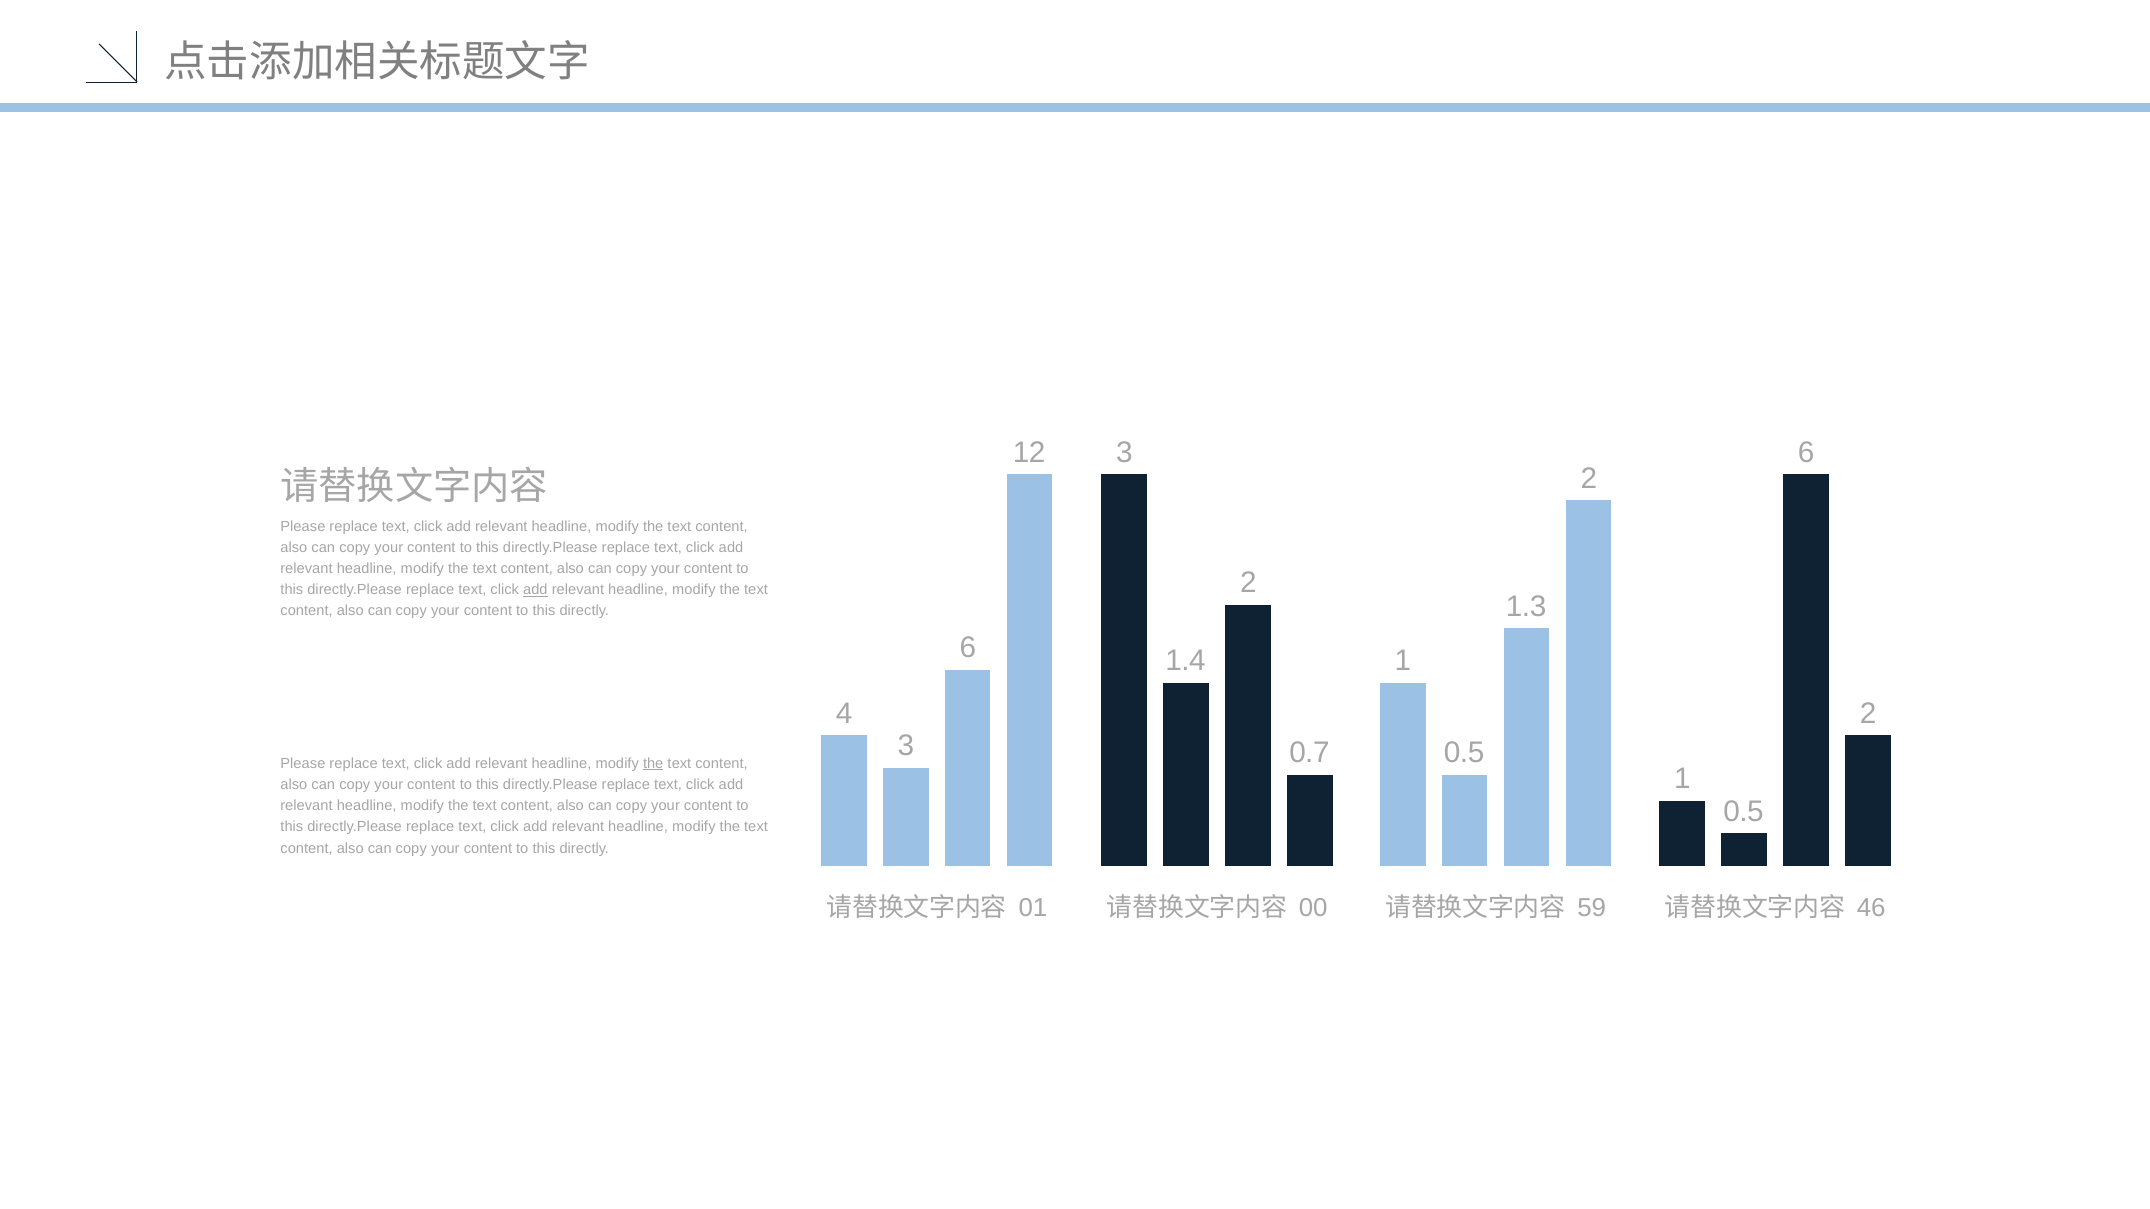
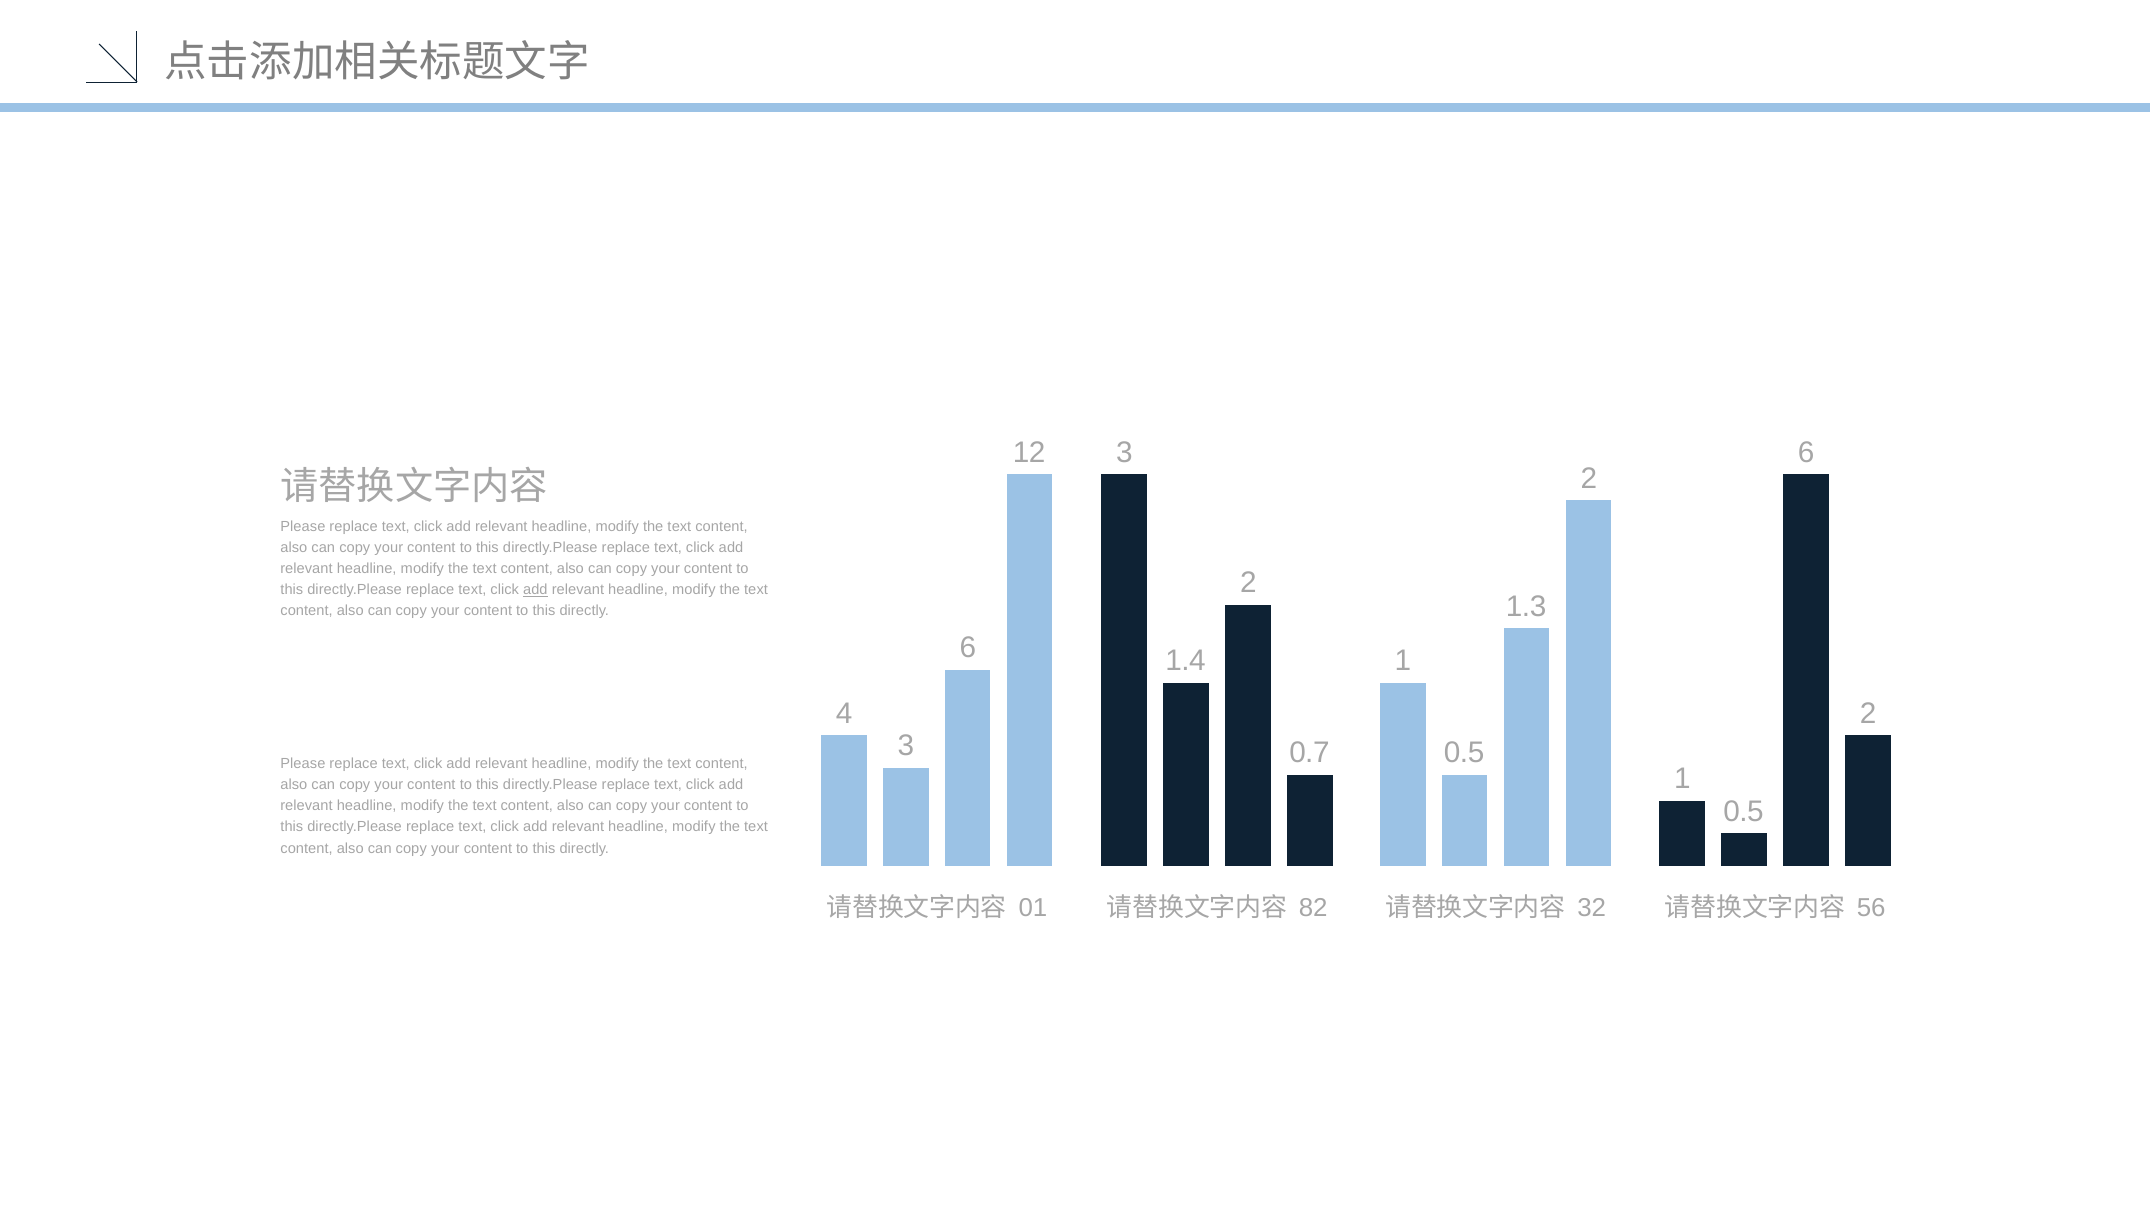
the at (653, 764) underline: present -> none
00: 00 -> 82
59: 59 -> 32
46: 46 -> 56
